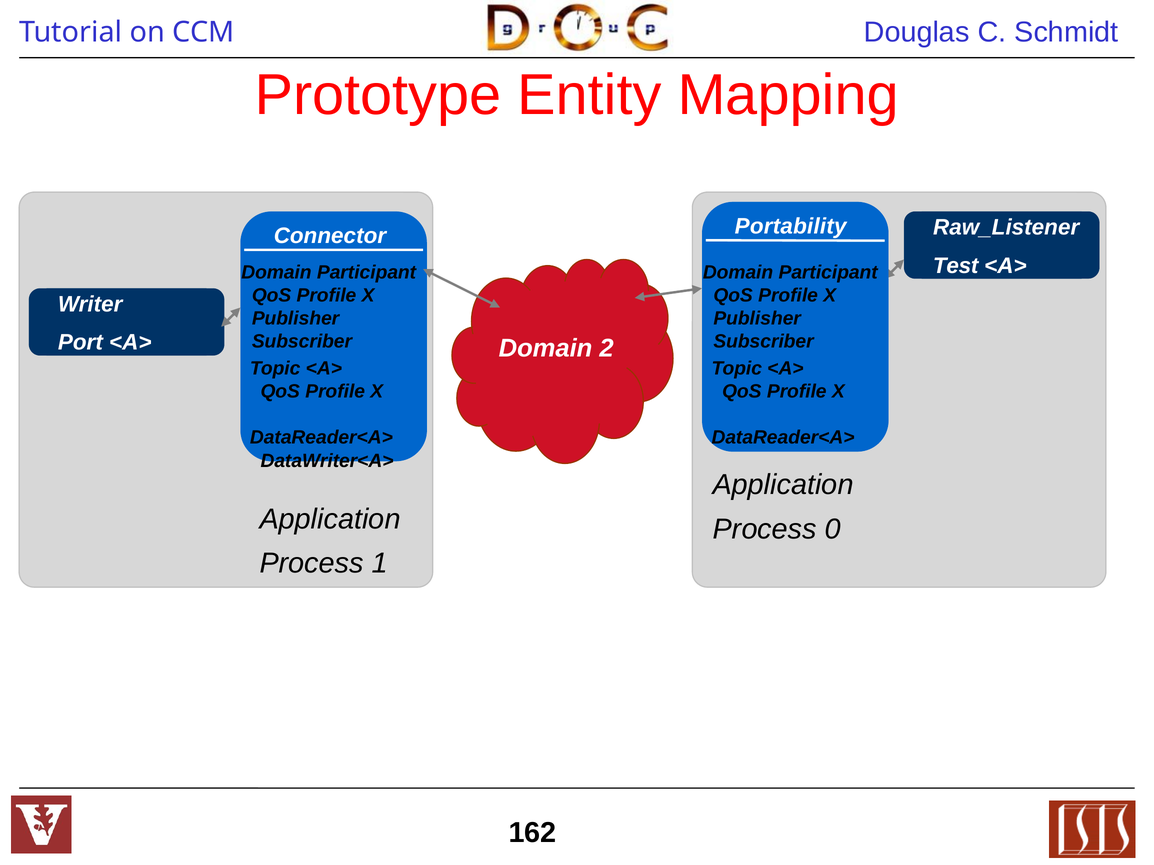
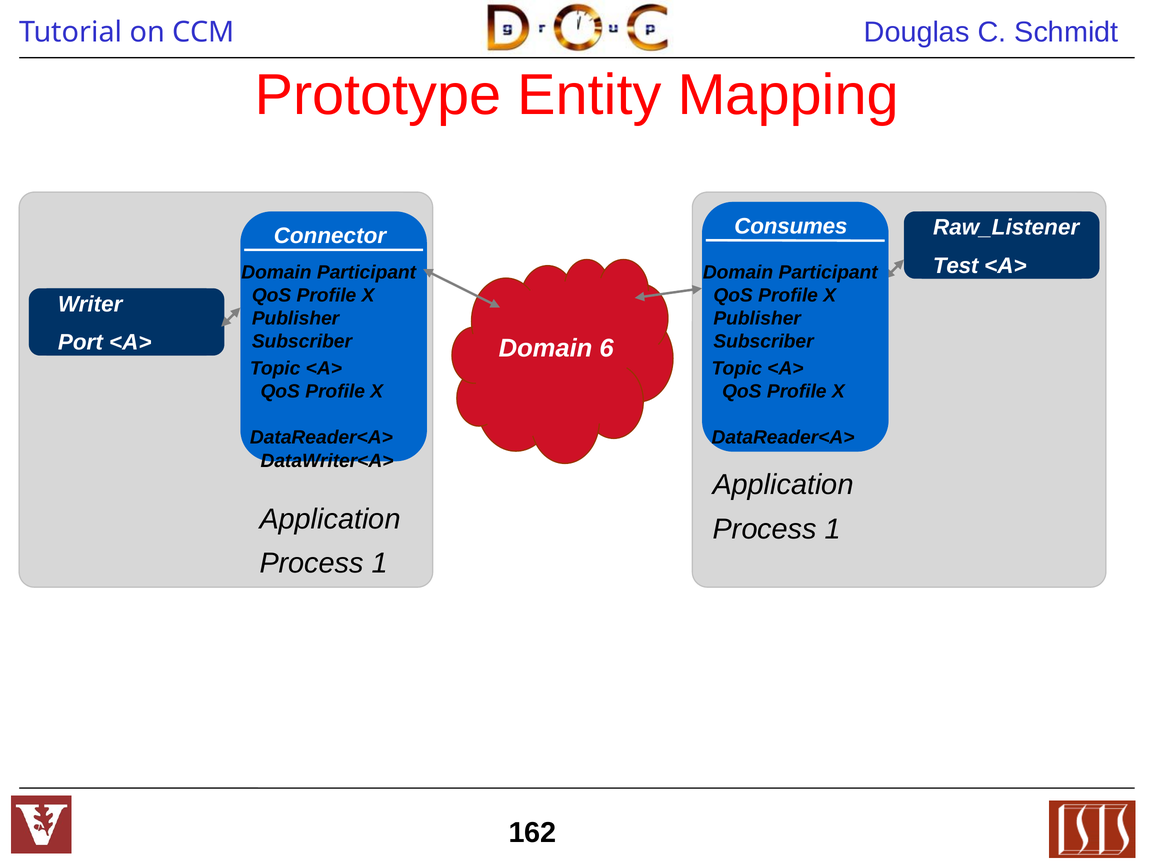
Portability: Portability -> Consumes
2: 2 -> 6
0 at (833, 529): 0 -> 1
